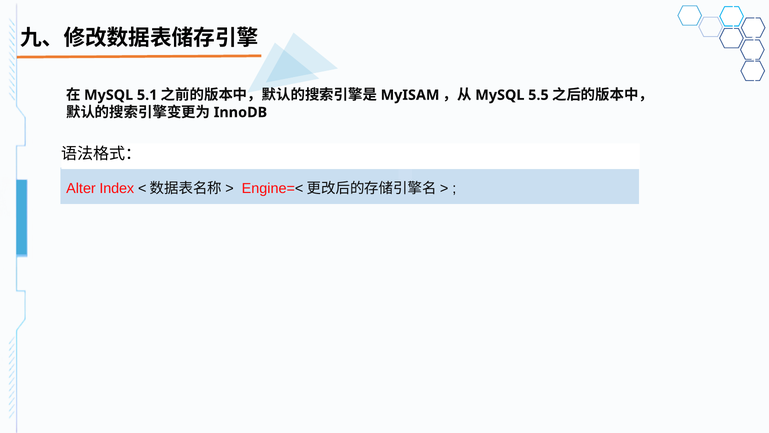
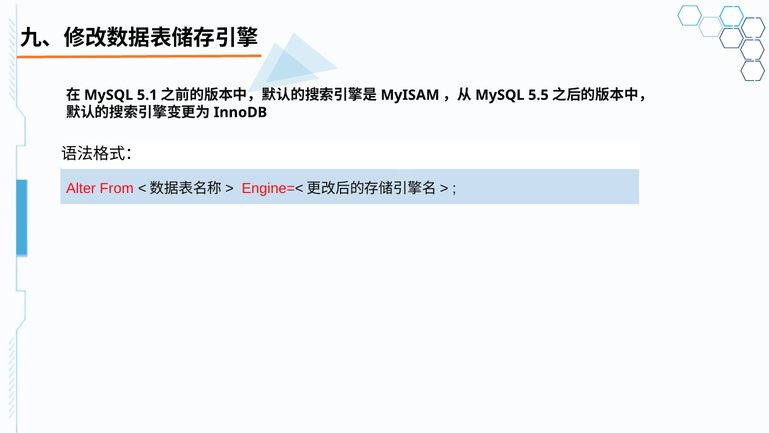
Index: Index -> From
